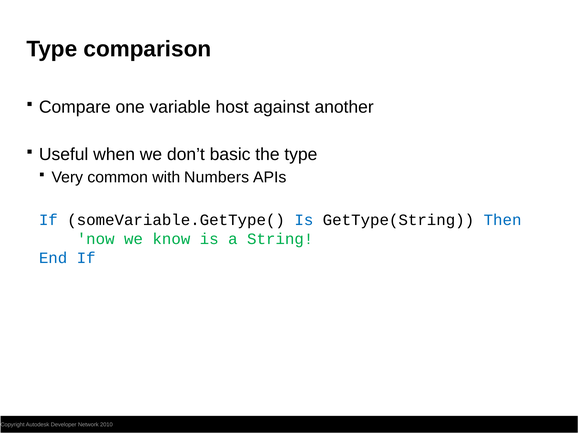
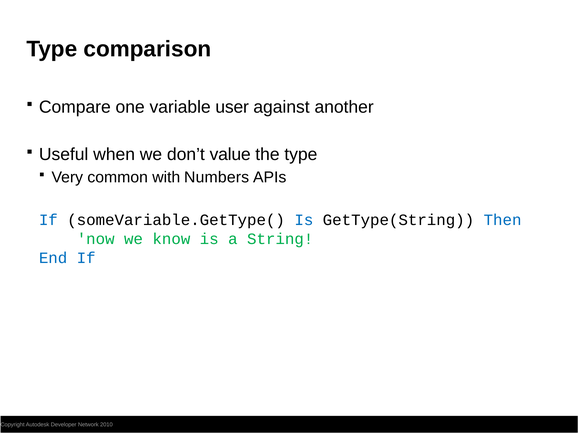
host: host -> user
basic: basic -> value
